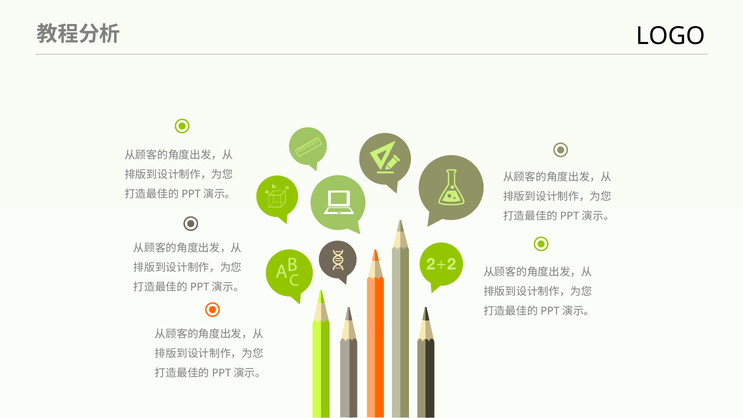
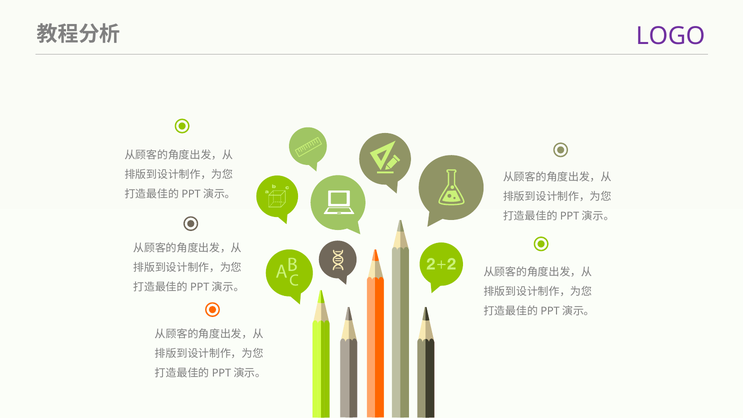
LOGO colour: black -> purple
